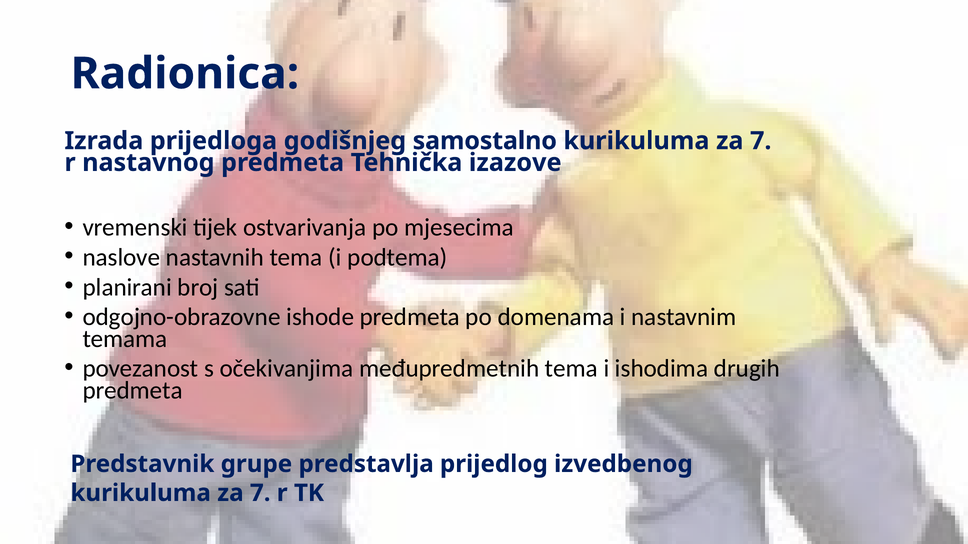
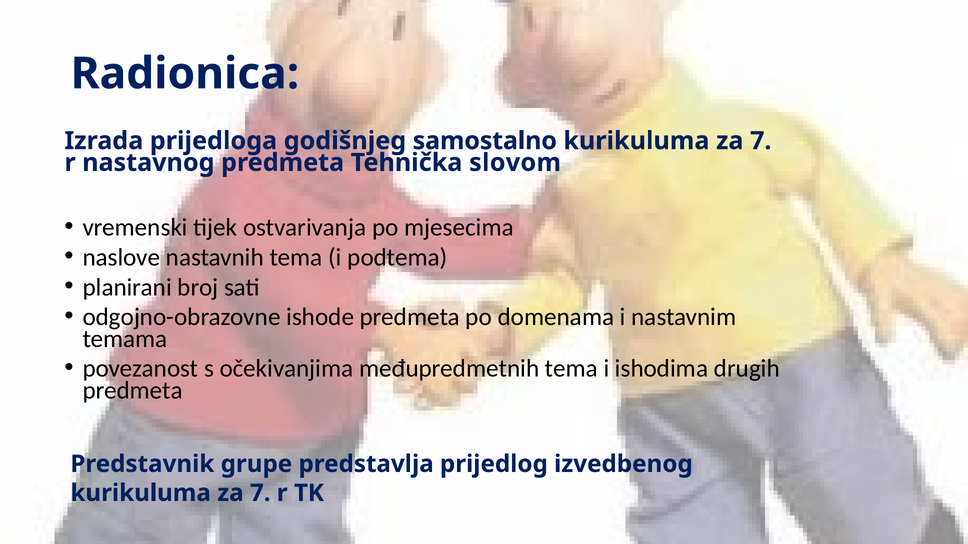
izazove: izazove -> slovom
